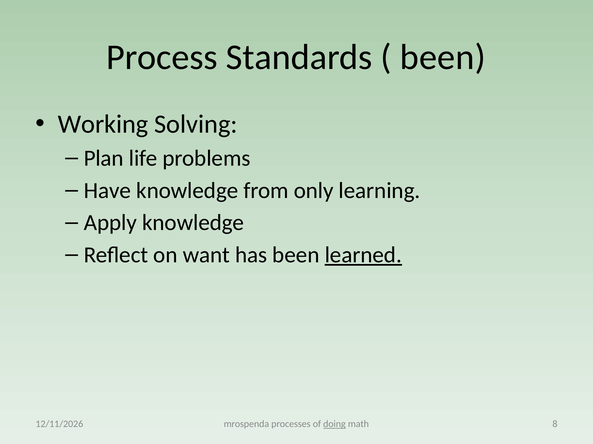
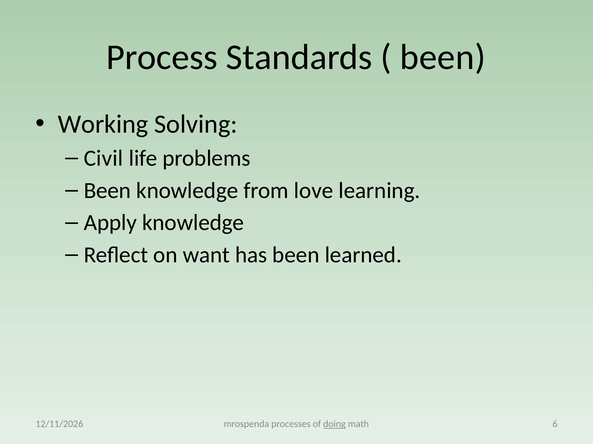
Plan: Plan -> Civil
Have at (107, 191): Have -> Been
only: only -> love
learned underline: present -> none
8: 8 -> 6
